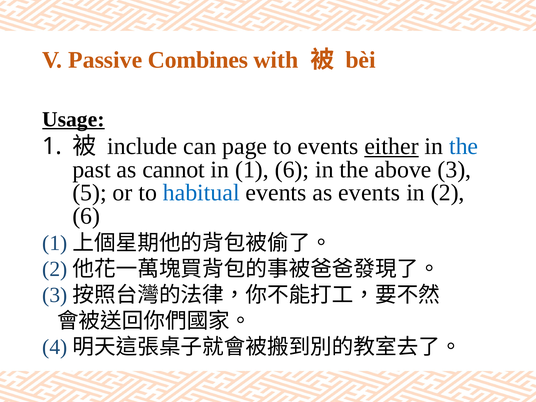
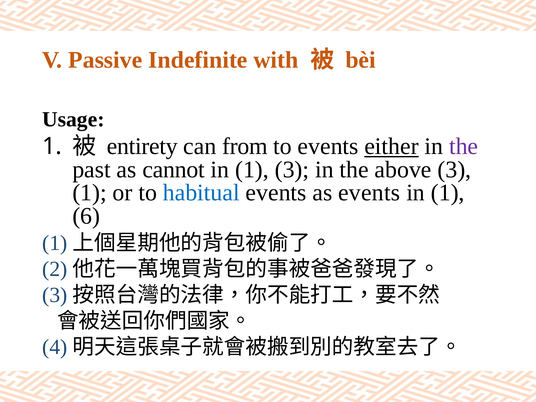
Combines: Combines -> Indefinite
Usage underline: present -> none
include: include -> entirety
page: page -> from
the at (464, 146) colour: blue -> purple
1 6: 6 -> 3
5 at (90, 193): 5 -> 1
2 at (448, 193): 2 -> 1
